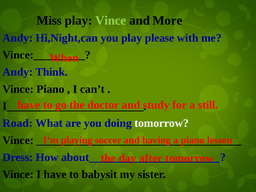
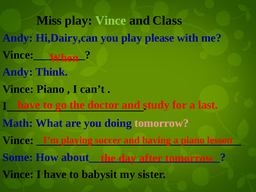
More: More -> Class
Hi,Night,can: Hi,Night,can -> Hi,Dairy,can
still: still -> last
Road: Road -> Math
tomorrow at (162, 123) colour: white -> pink
Dress: Dress -> Some
